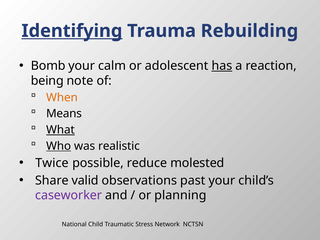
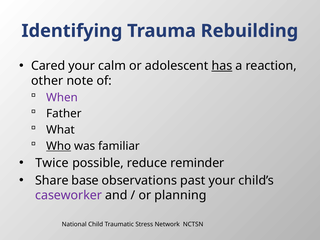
Identifying underline: present -> none
Bomb: Bomb -> Cared
being: being -> other
When colour: orange -> purple
Means: Means -> Father
What underline: present -> none
realistic: realistic -> familiar
molested: molested -> reminder
valid: valid -> base
